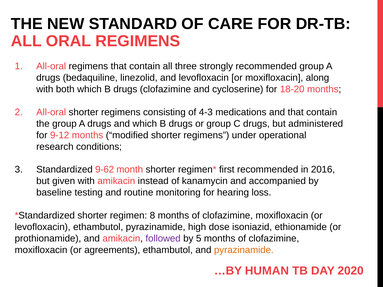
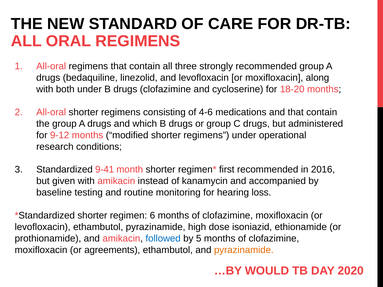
both which: which -> under
4-3: 4-3 -> 4-6
9-62: 9-62 -> 9-41
8: 8 -> 6
followed colour: purple -> blue
HUMAN: HUMAN -> WOULD
